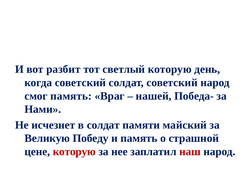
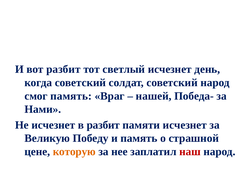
светлый которую: которую -> исчезнет
в солдат: солдат -> разбит
памяти майский: майский -> исчезнет
которую at (74, 152) colour: red -> orange
